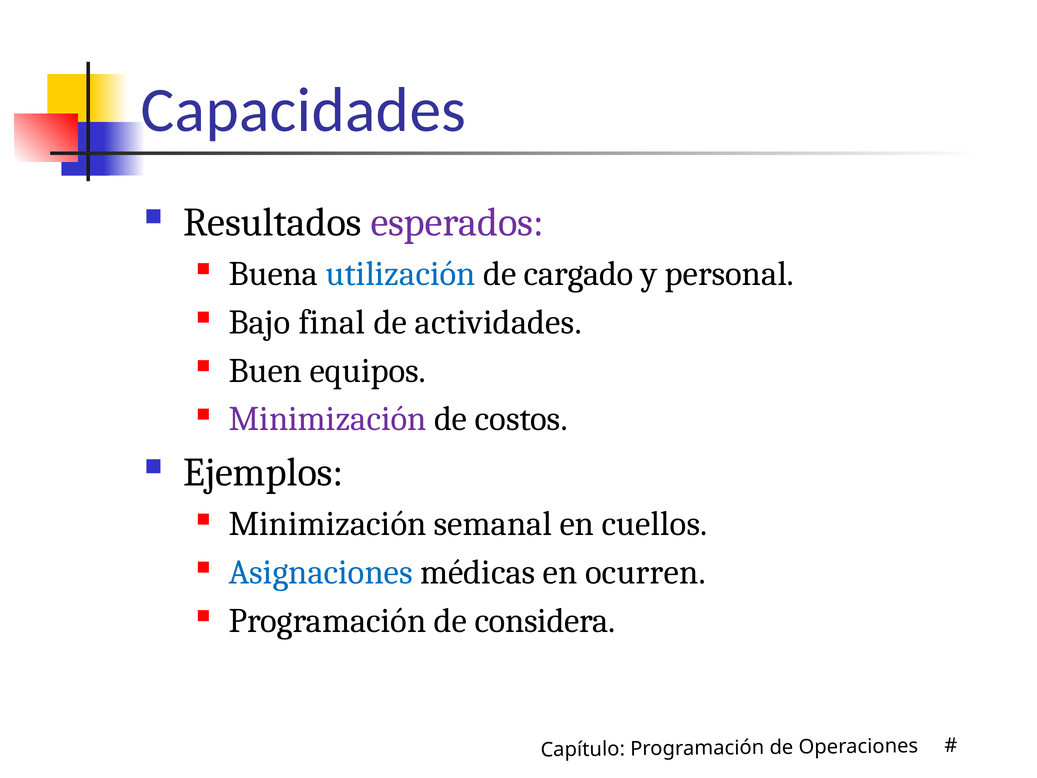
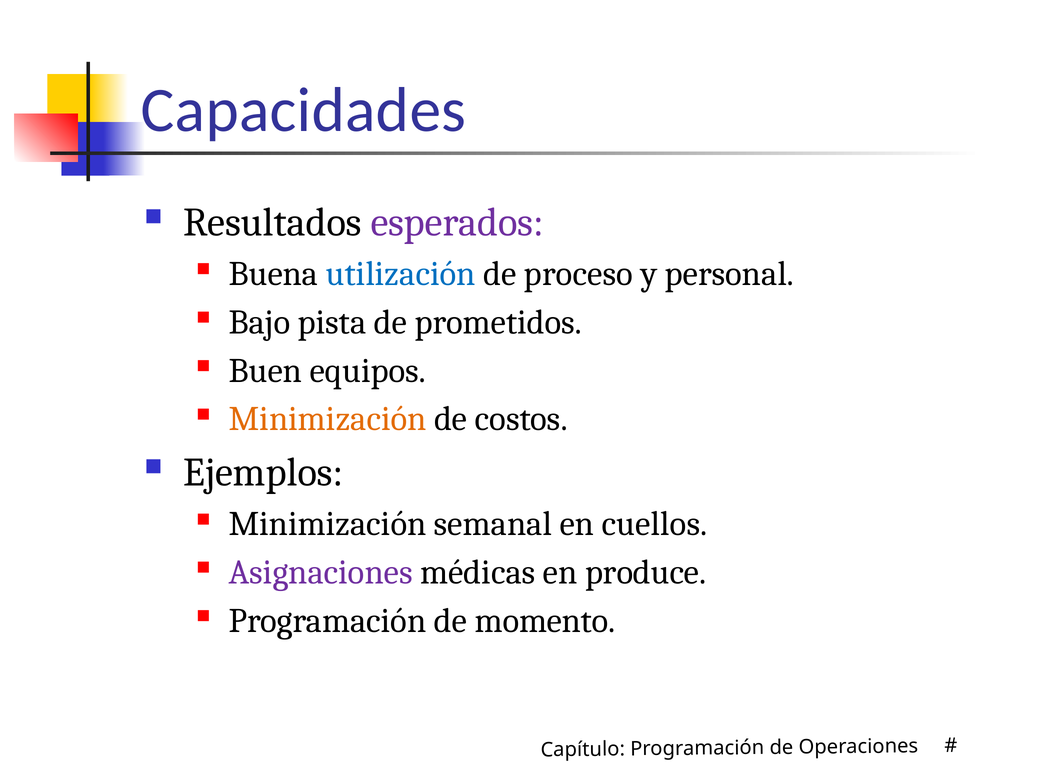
cargado: cargado -> proceso
final: final -> pista
actividades: actividades -> prometidos
Minimización at (328, 419) colour: purple -> orange
Asignaciones colour: blue -> purple
ocurren: ocurren -> produce
considera: considera -> momento
